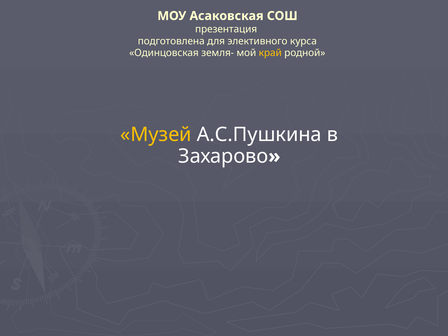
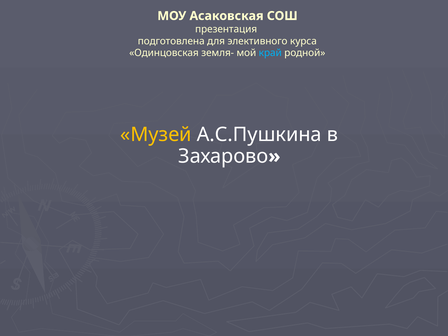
край colour: yellow -> light blue
